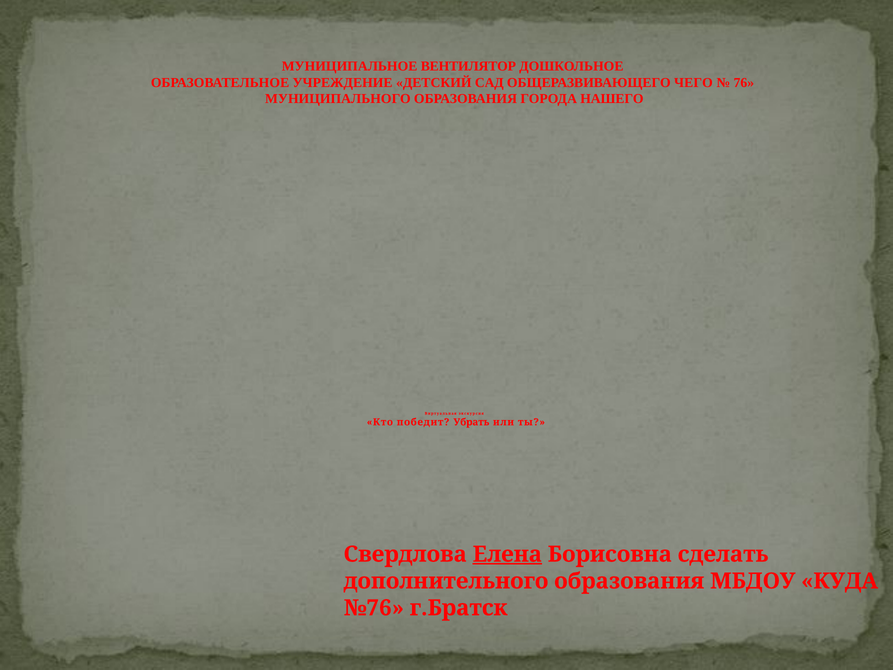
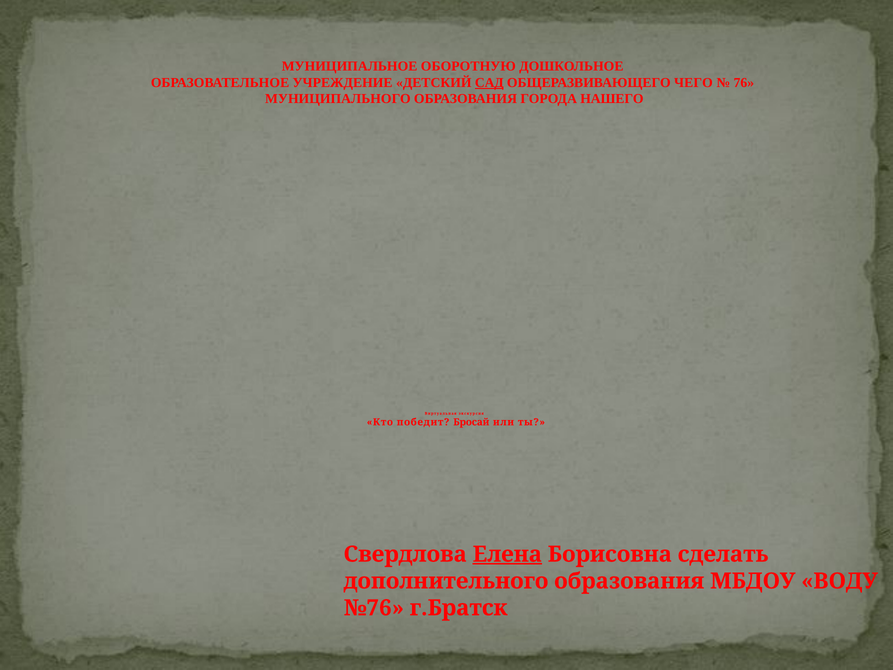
ВЕНТИЛЯТОР: ВЕНТИЛЯТОР -> ОБОРОТНУЮ
САД underline: none -> present
Убрать: Убрать -> Бросай
КУДА: КУДА -> ВОДУ
